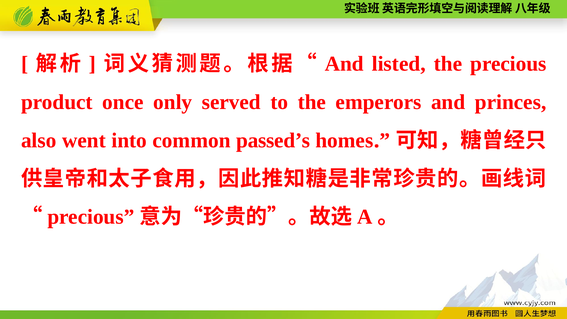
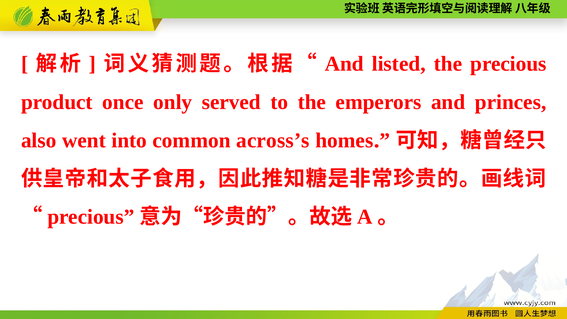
passed’s: passed’s -> across’s
